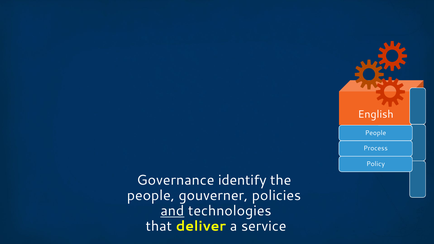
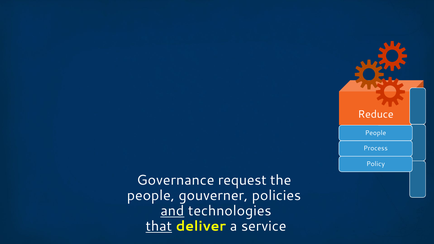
English: English -> Reduce
identify: identify -> request
that underline: none -> present
